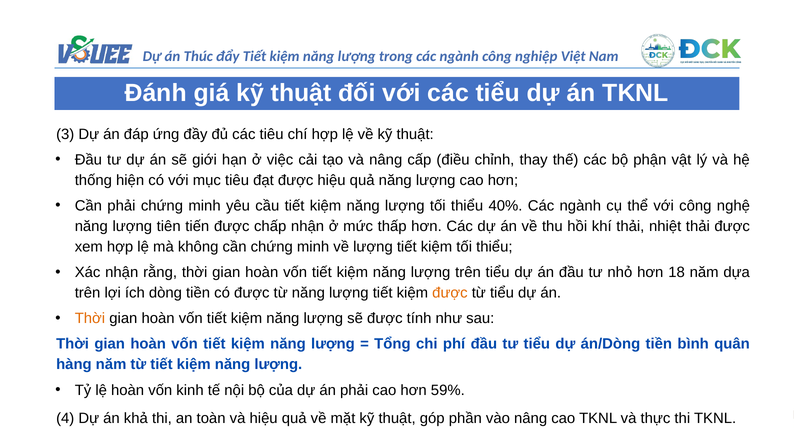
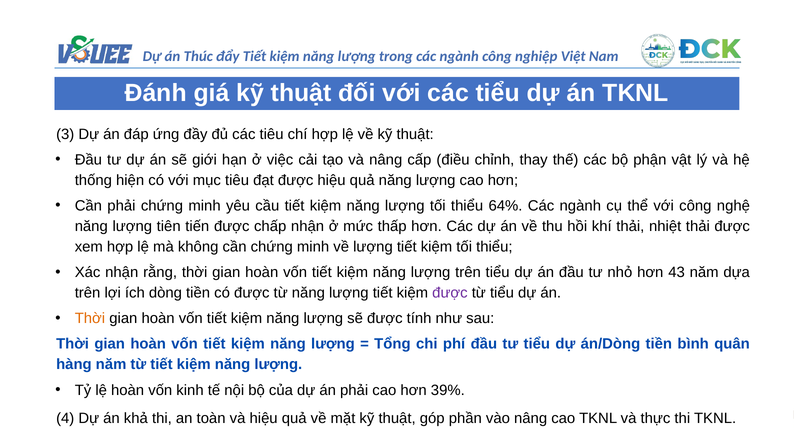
40%: 40% -> 64%
18: 18 -> 43
được at (450, 293) colour: orange -> purple
59%: 59% -> 39%
